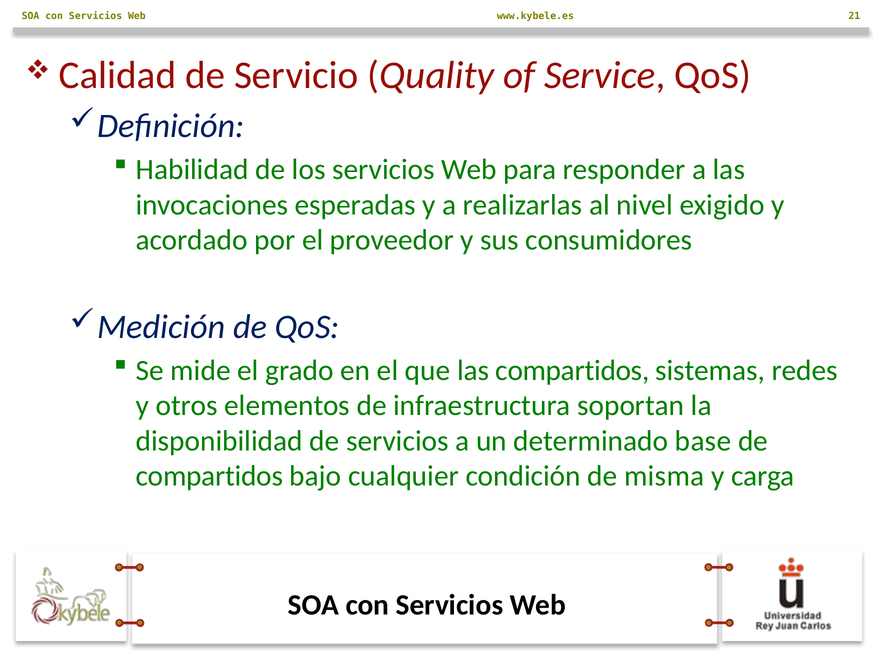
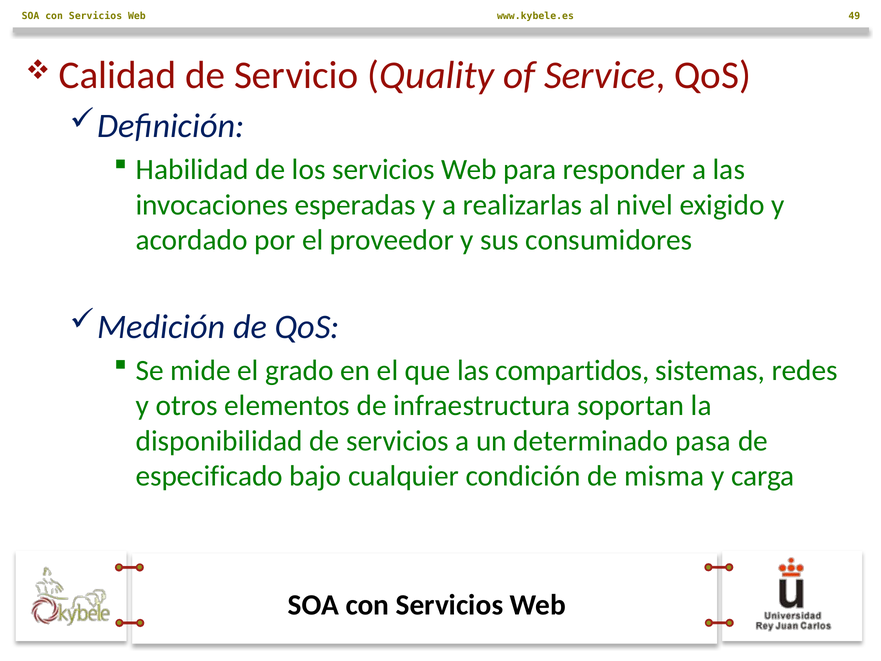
21: 21 -> 49
base: base -> pasa
compartidos at (209, 476): compartidos -> especificado
